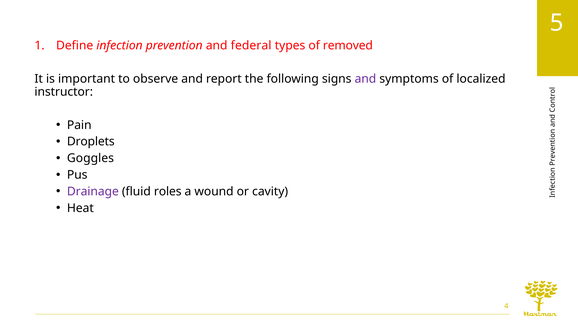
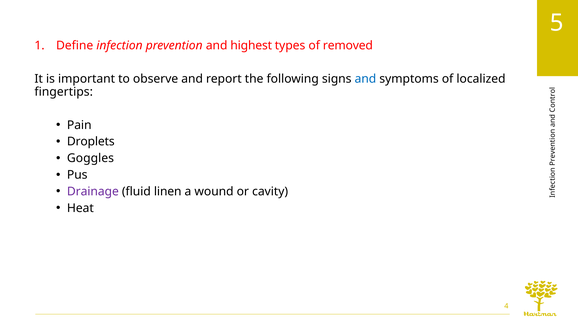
federal: federal -> highest
and at (365, 79) colour: purple -> blue
instructor: instructor -> fingertips
roles: roles -> linen
